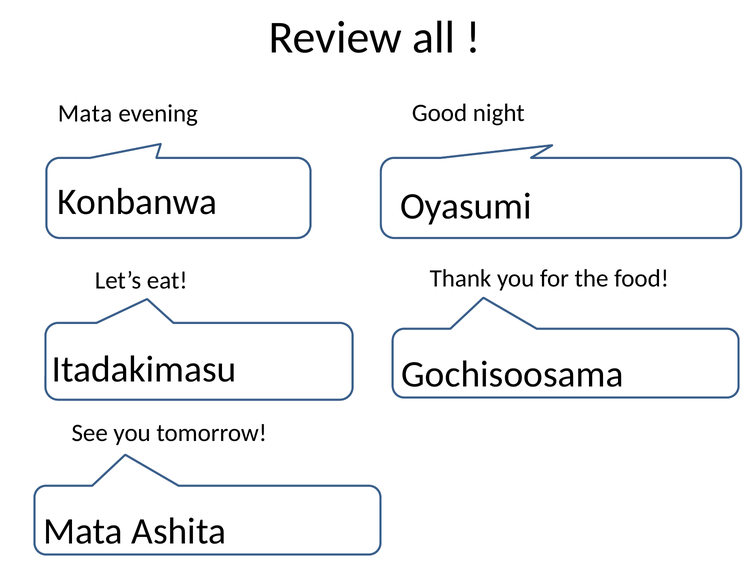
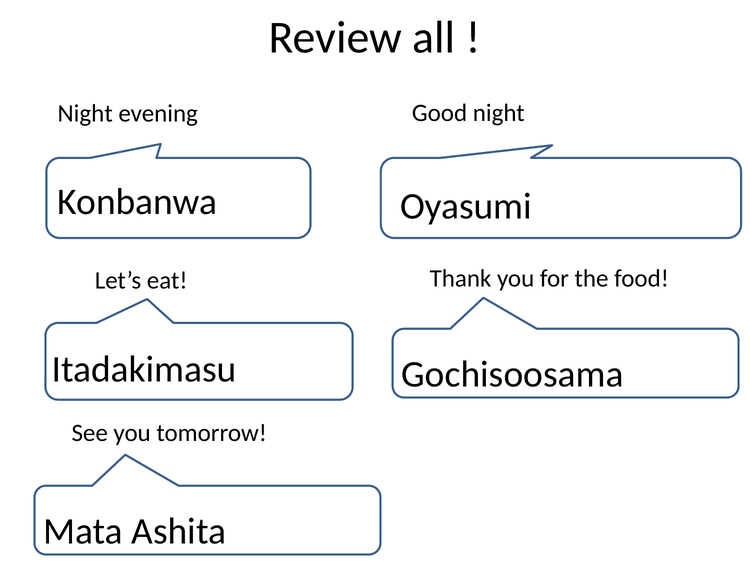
Mata at (85, 113): Mata -> Night
